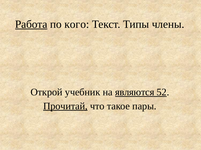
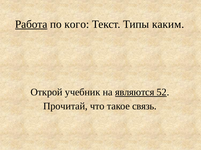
члены: члены -> каким
Прочитай underline: present -> none
пары: пары -> связь
